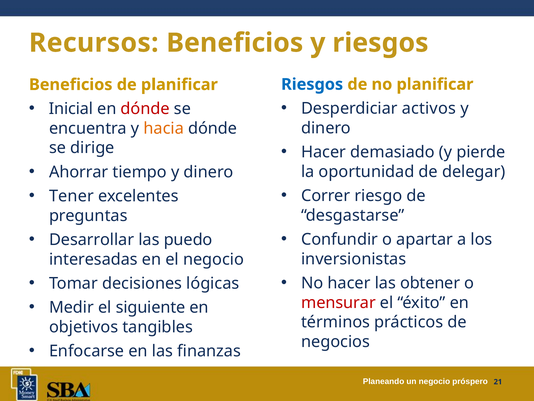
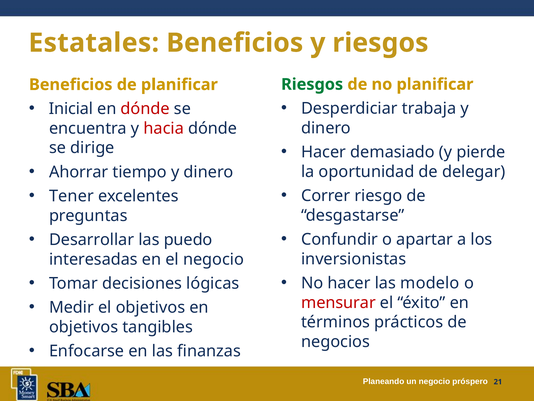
Recursos: Recursos -> Estatales
Riesgos at (312, 84) colour: blue -> green
activos: activos -> trabaja
hacia colour: orange -> red
obtener: obtener -> modelo
el siguiente: siguiente -> objetivos
